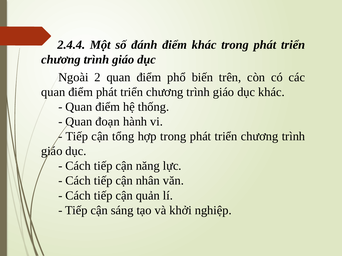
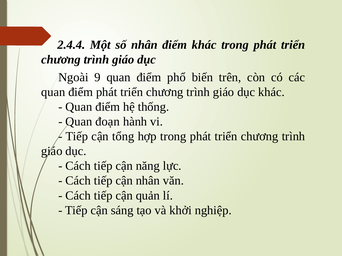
số đánh: đánh -> nhân
2: 2 -> 9
